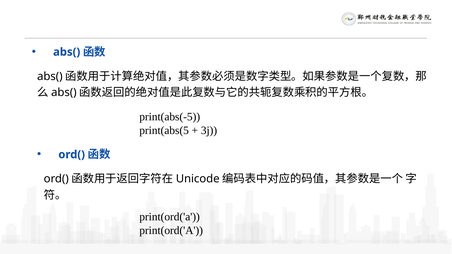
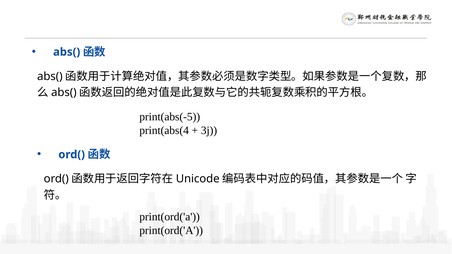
print(abs(5: print(abs(5 -> print(abs(4
